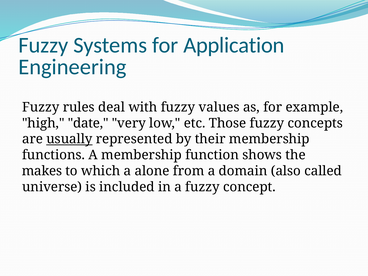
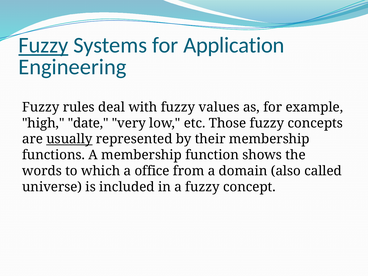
Fuzzy at (43, 45) underline: none -> present
makes: makes -> words
alone: alone -> office
